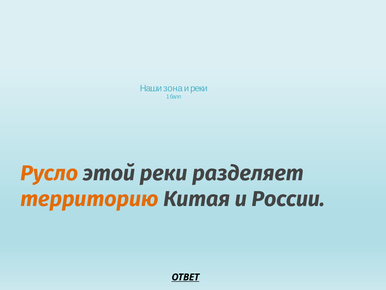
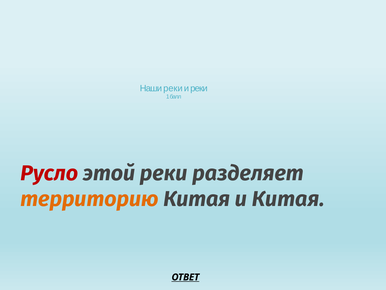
Наши зона: зона -> реки
Русло colour: orange -> red
и России: России -> Китая
